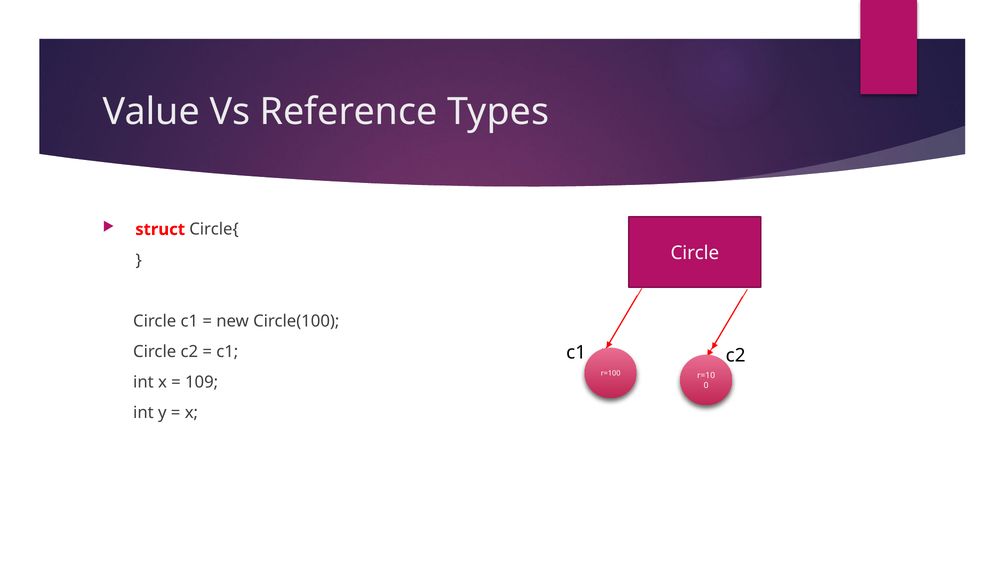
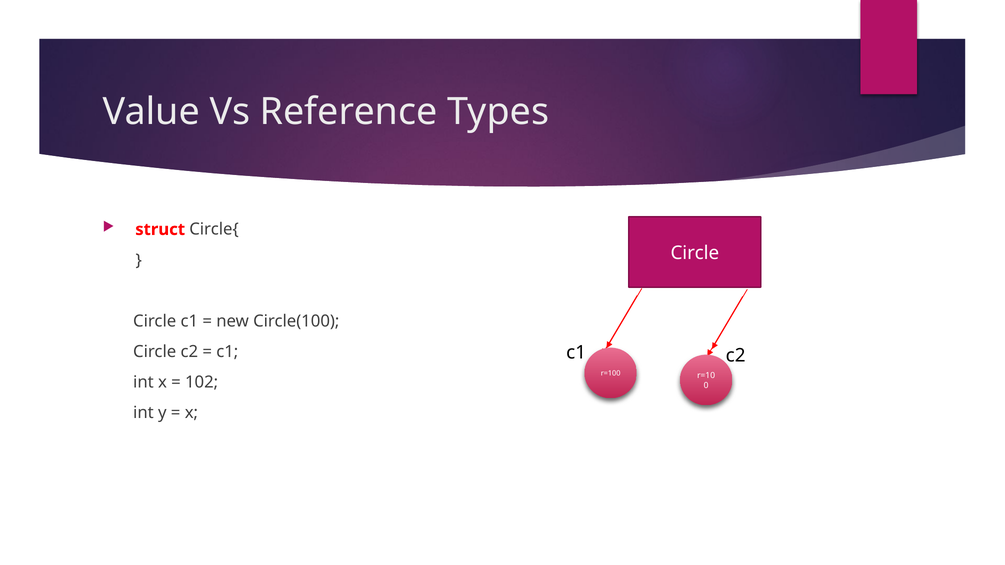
109: 109 -> 102
